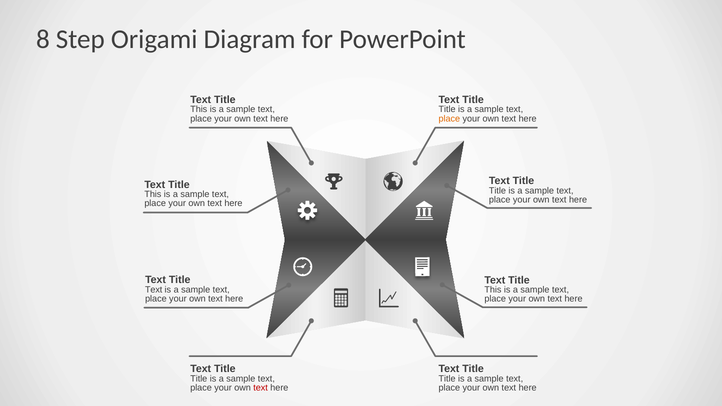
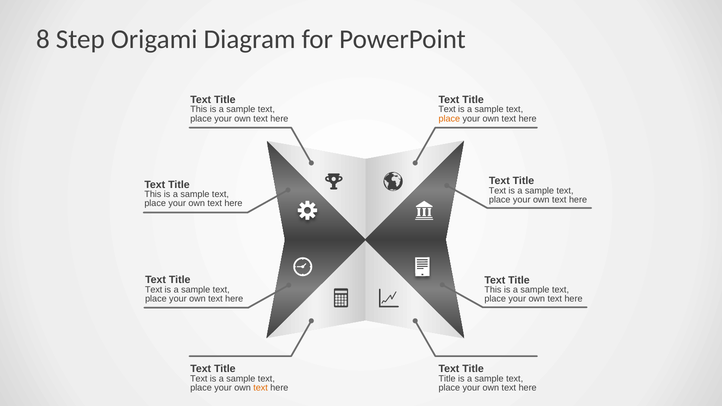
Title at (447, 110): Title -> Text
Title at (497, 191): Title -> Text
Title at (199, 379): Title -> Text
text at (261, 388) colour: red -> orange
